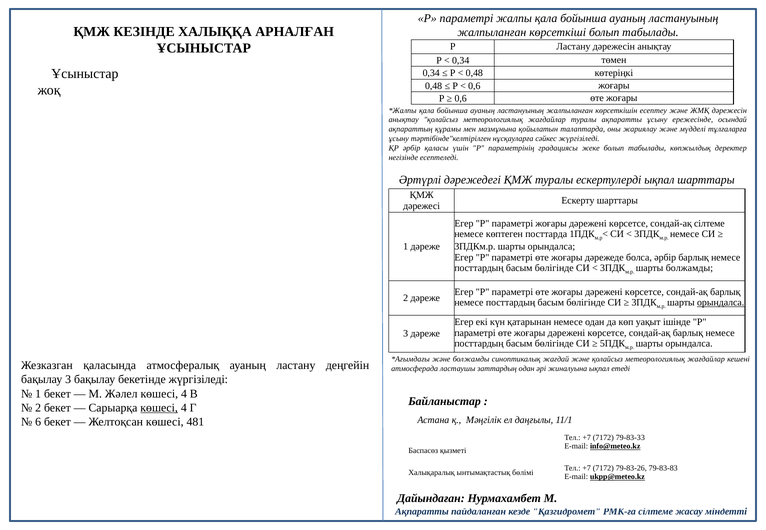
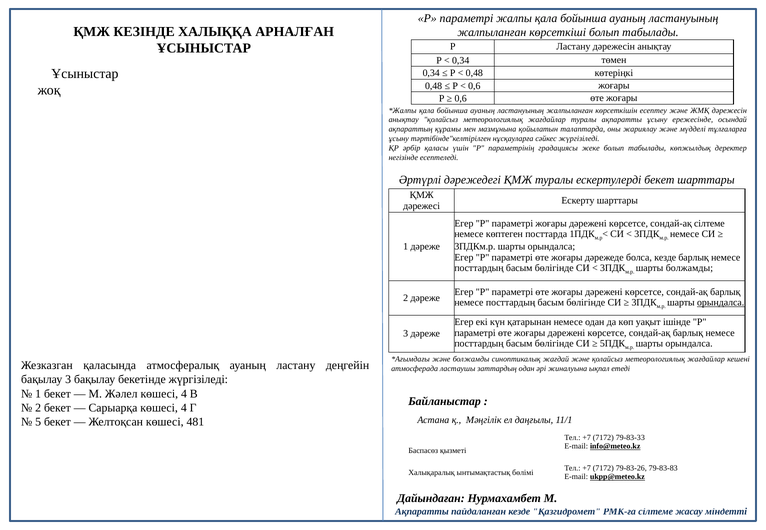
ескертулерді ықпал: ықпал -> бекет
болса әрбір: әрбір -> кезде
көшесі at (159, 408) underline: present -> none
6: 6 -> 5
